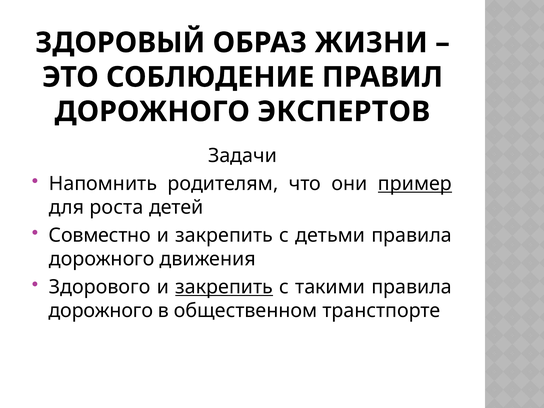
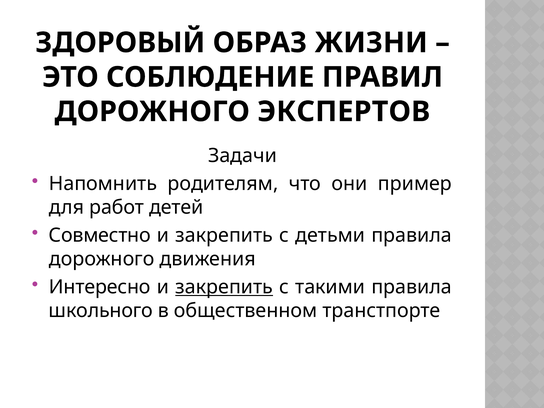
пример underline: present -> none
роста: роста -> работ
Здорового: Здорового -> Интересно
дорожного at (101, 311): дорожного -> школьного
